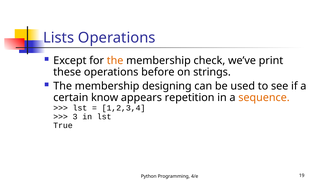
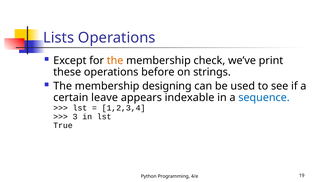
know: know -> leave
repetition: repetition -> indexable
sequence colour: orange -> blue
